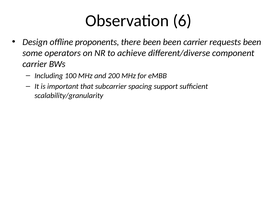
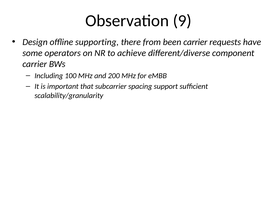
6: 6 -> 9
proponents: proponents -> supporting
there been: been -> from
requests been: been -> have
